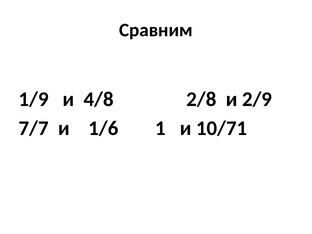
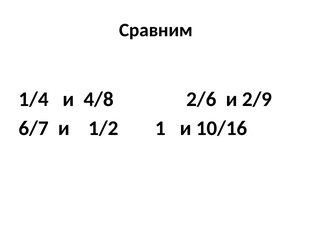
1/9: 1/9 -> 1/4
2/8: 2/8 -> 2/6
7/7: 7/7 -> 6/7
1/6: 1/6 -> 1/2
10/71: 10/71 -> 10/16
